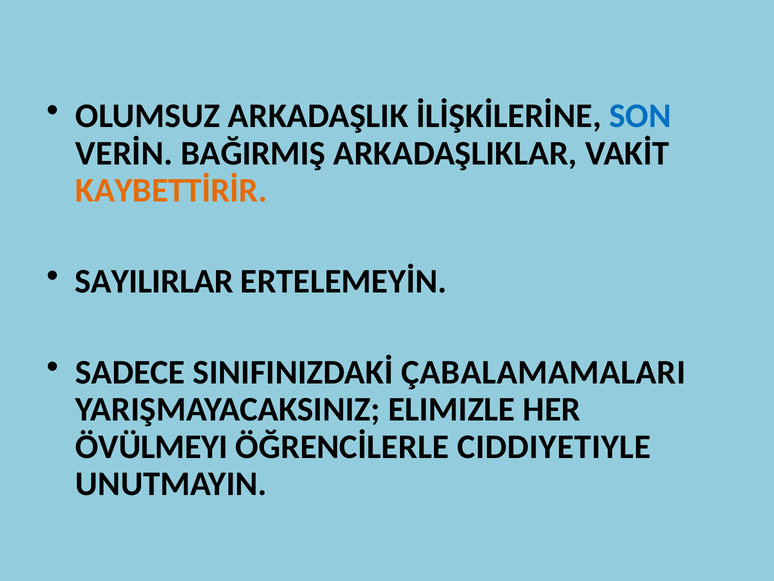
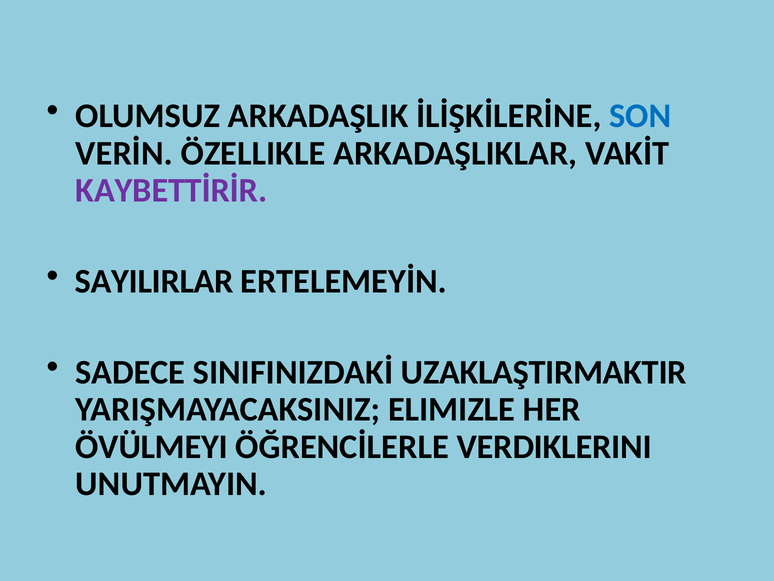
BAĞIRMIŞ: BAĞIRMIŞ -> ÖZELLIKLE
KAYBETTİRİR colour: orange -> purple
ÇABALAMAMALARI: ÇABALAMAMALARI -> UZAKLAŞTIRMAKTIR
CIDDIYETIYLE: CIDDIYETIYLE -> VERDIKLERINI
